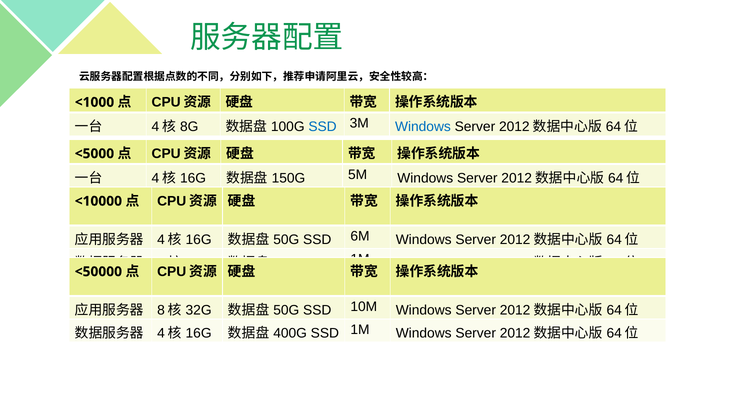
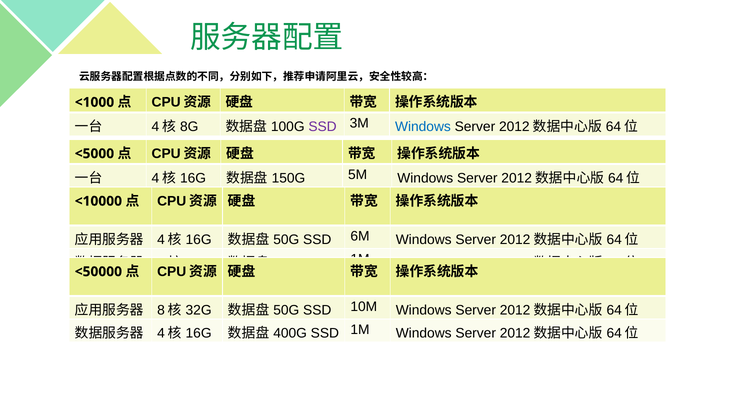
SSD at (323, 127) colour: blue -> purple
